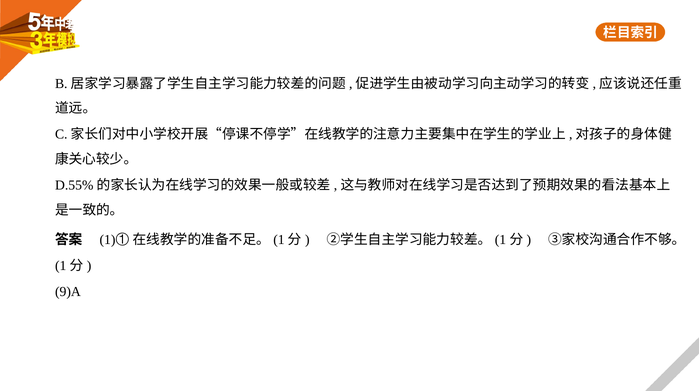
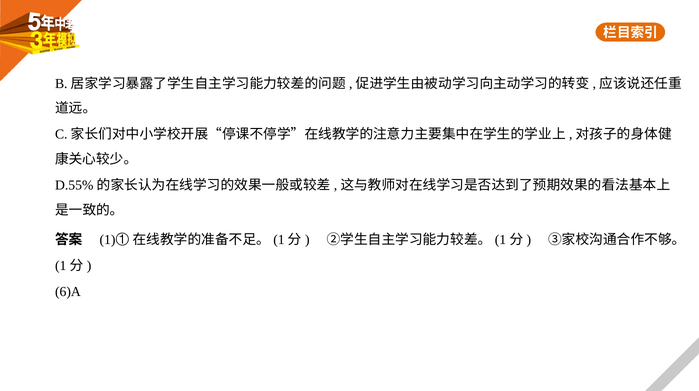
9)A: 9)A -> 6)A
